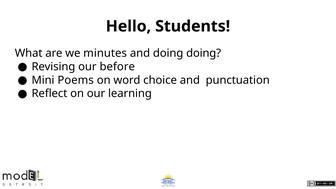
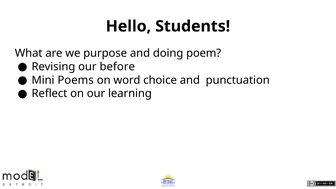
minutes: minutes -> purpose
doing doing: doing -> poem
